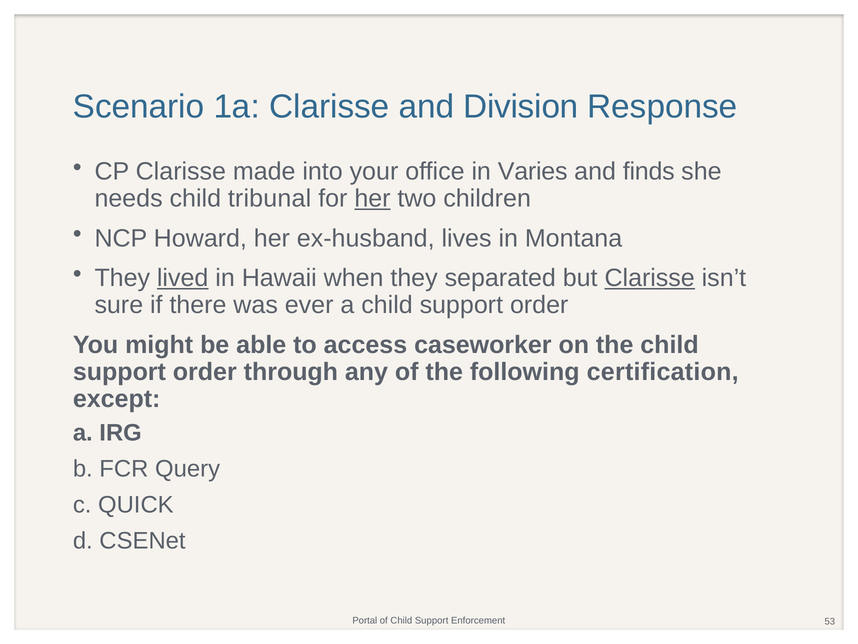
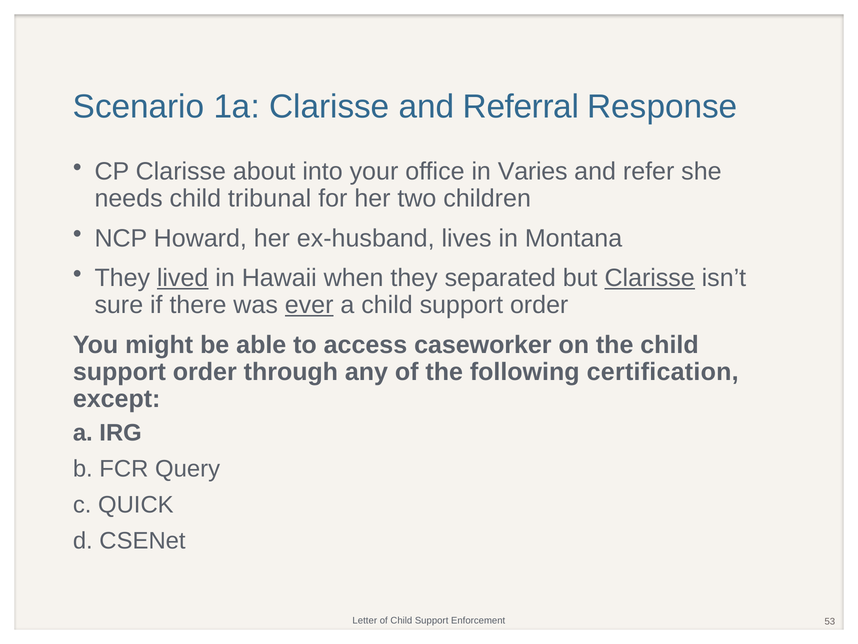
Division: Division -> Referral
made: made -> about
finds: finds -> refer
her at (372, 198) underline: present -> none
ever underline: none -> present
Portal: Portal -> Letter
